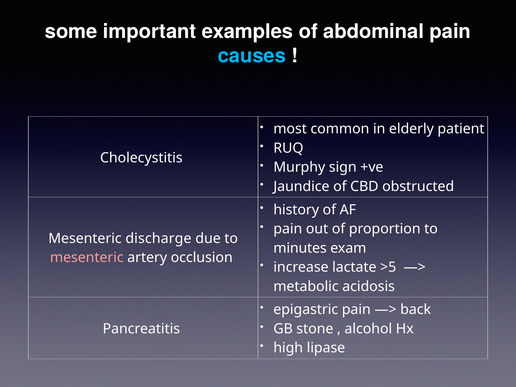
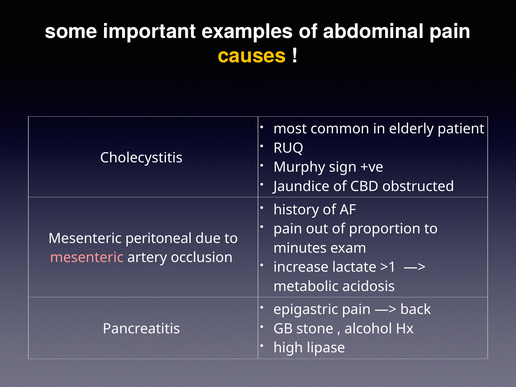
causes colour: light blue -> yellow
discharge: discharge -> peritoneal
>5: >5 -> >1
